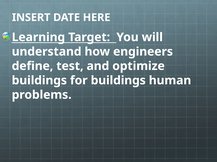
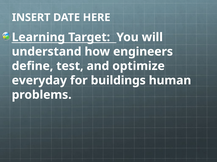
buildings at (39, 81): buildings -> everyday
